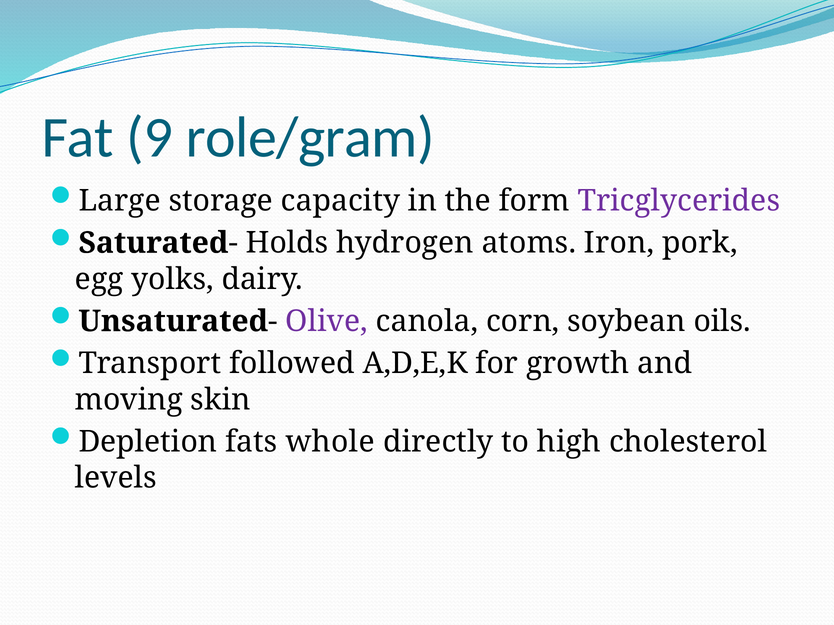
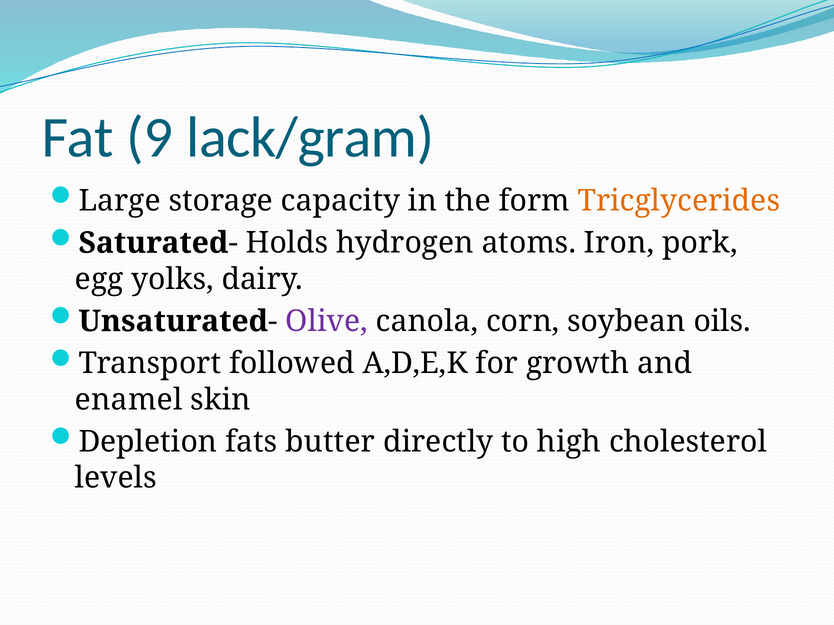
role/gram: role/gram -> lack/gram
Tricglycerides colour: purple -> orange
moving: moving -> enamel
whole: whole -> butter
